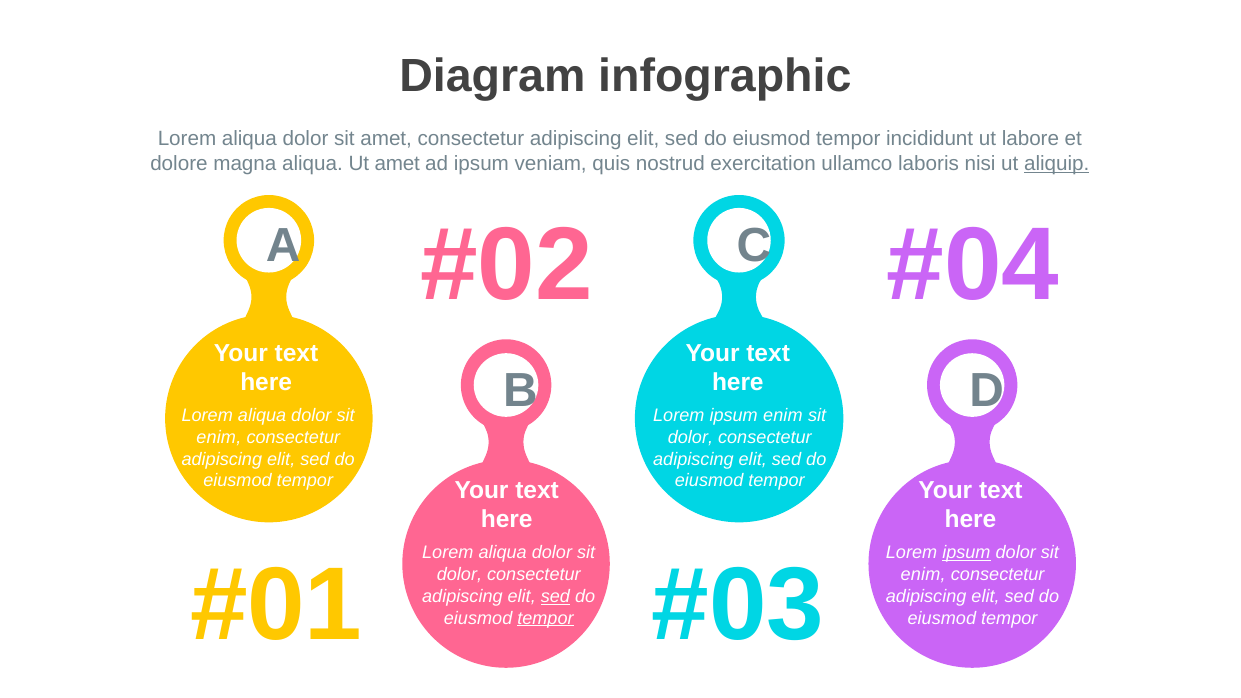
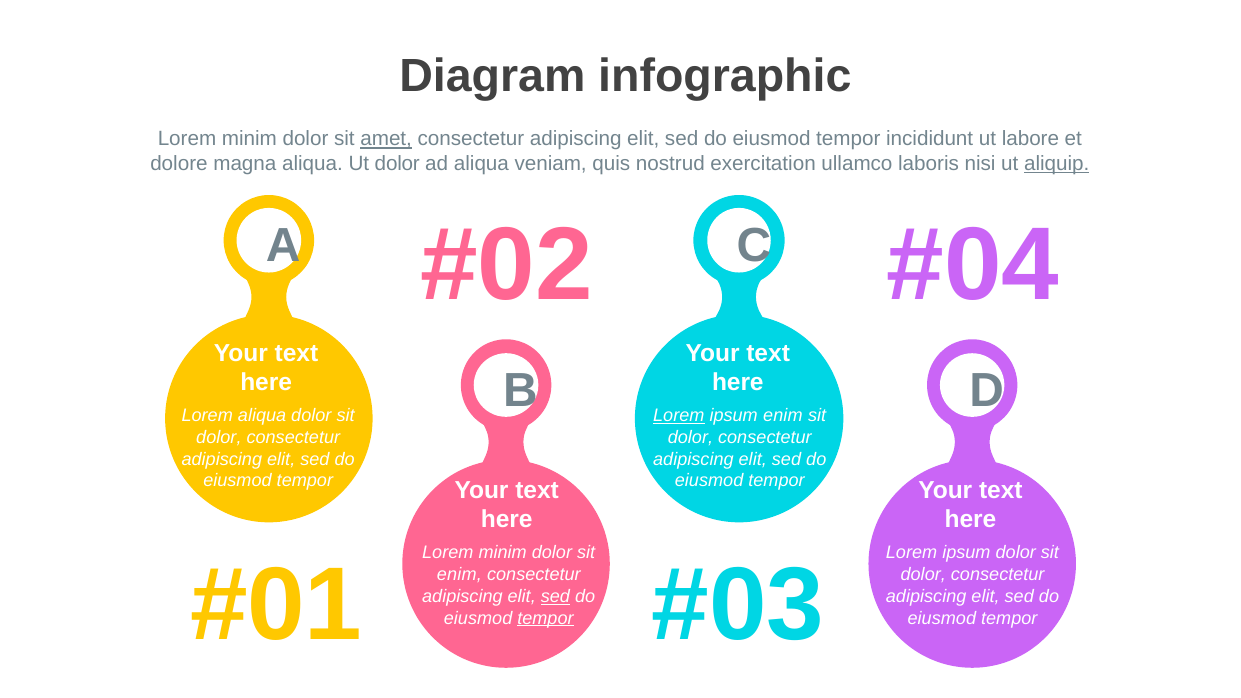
aliqua at (249, 139): aliqua -> minim
amet at (386, 139) underline: none -> present
Ut amet: amet -> dolor
ad ipsum: ipsum -> aliqua
Lorem at (679, 416) underline: none -> present
enim at (219, 438): enim -> dolor
aliqua at (503, 553): aliqua -> minim
ipsum at (966, 553) underline: present -> none
dolor at (459, 575): dolor -> enim
enim at (923, 575): enim -> dolor
